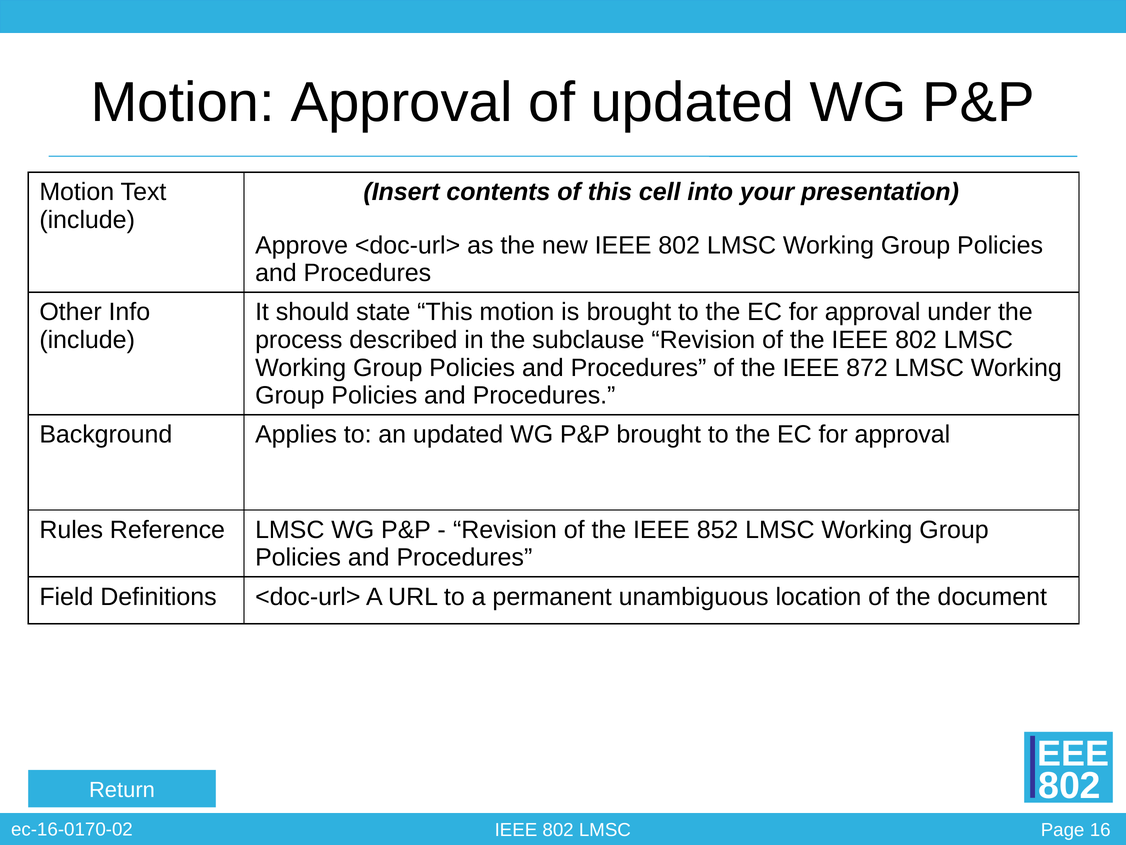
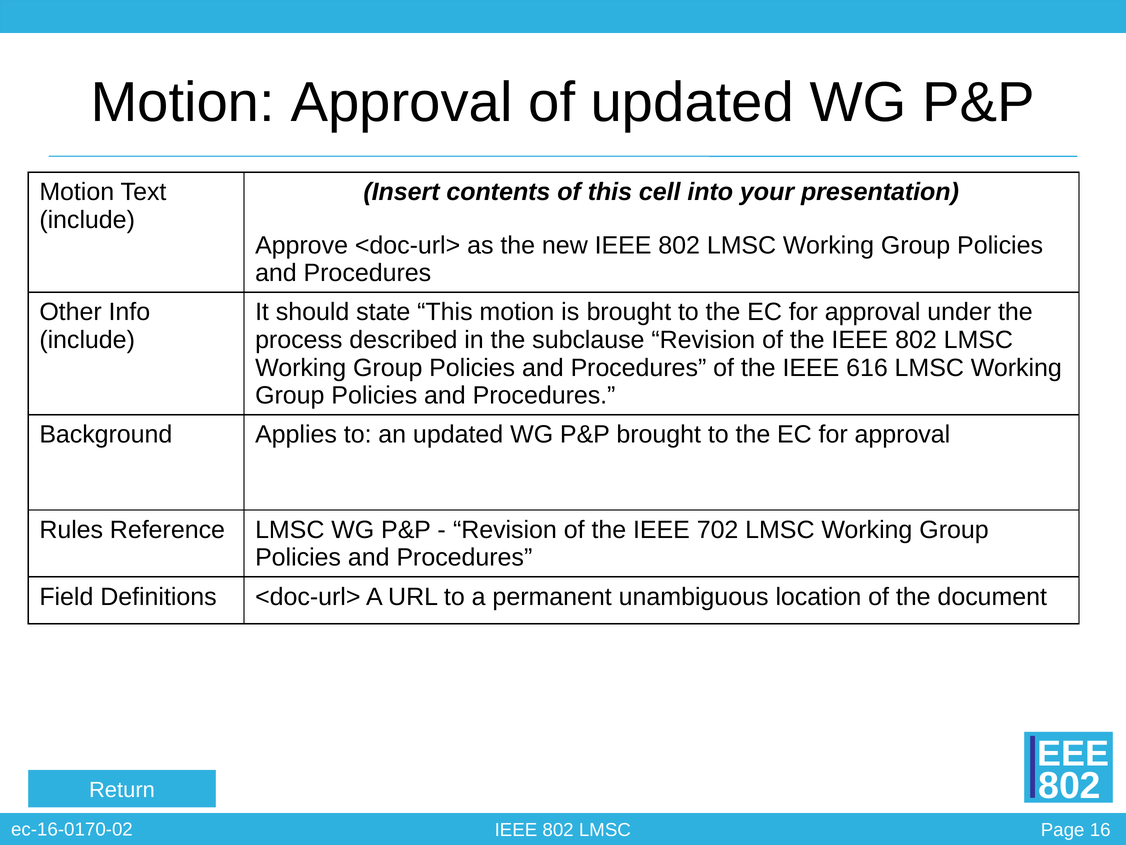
872: 872 -> 616
852: 852 -> 702
